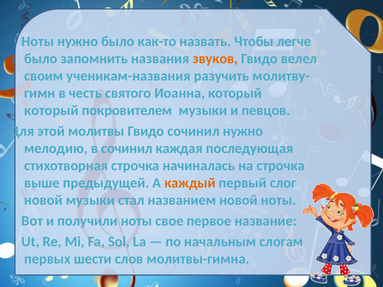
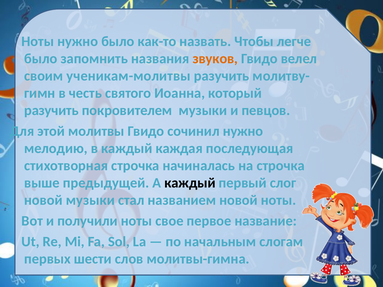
ученикам-названия: ученикам-названия -> ученикам-молитвы
который at (51, 110): который -> разучить
в сочинил: сочинил -> каждый
каждый at (190, 183) colour: orange -> black
